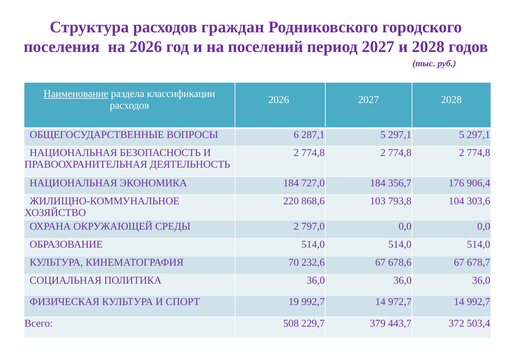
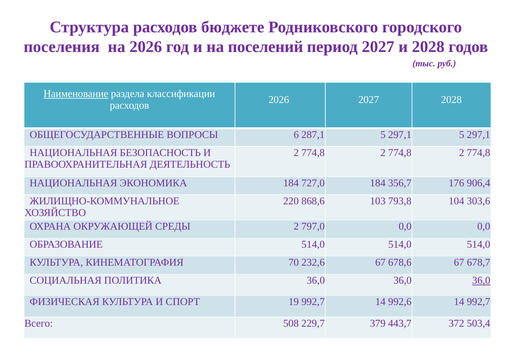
граждан: граждан -> бюджете
36,0 at (481, 281) underline: none -> present
972,7: 972,7 -> 992,6
